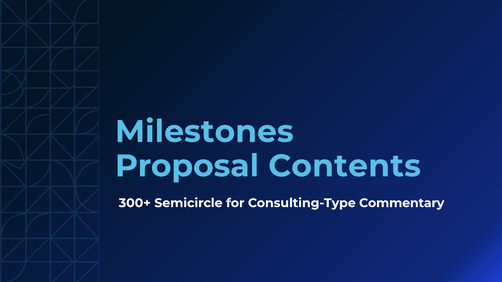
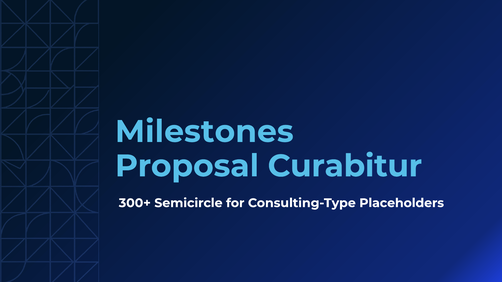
Contents: Contents -> Curabitur
Commentary: Commentary -> Placeholders
